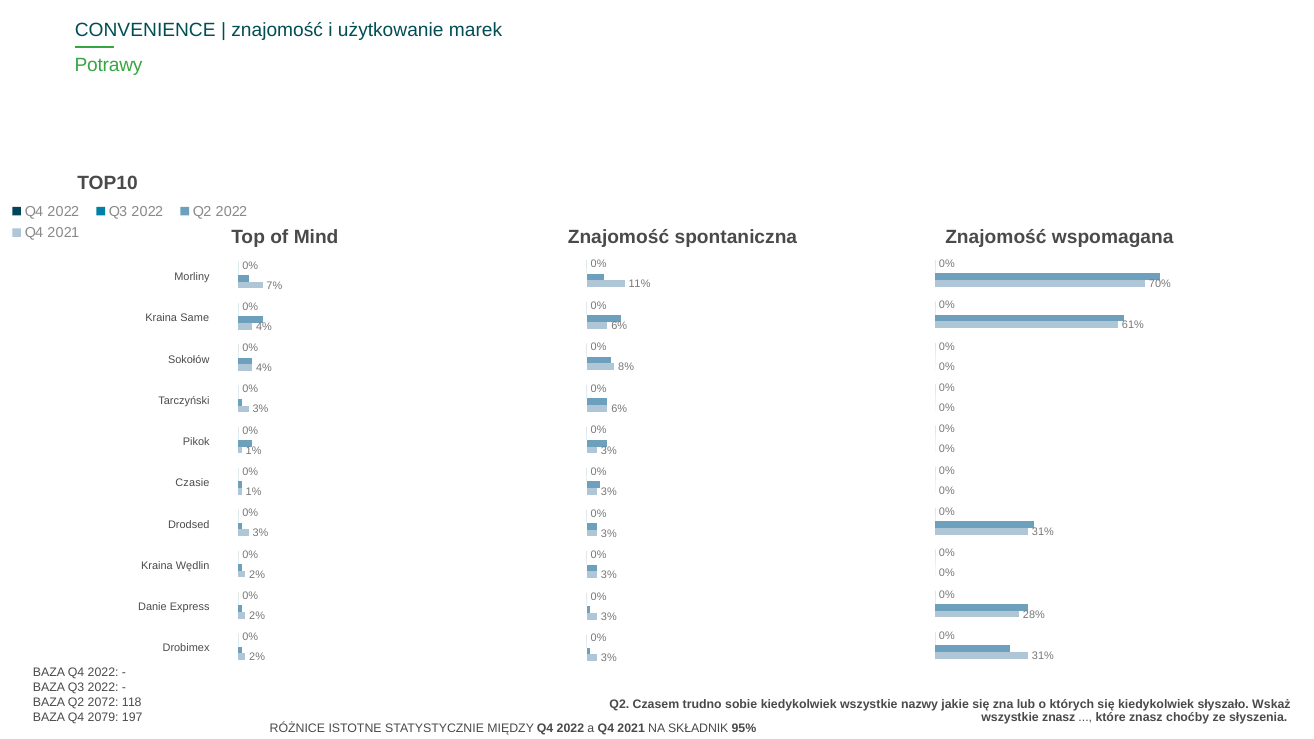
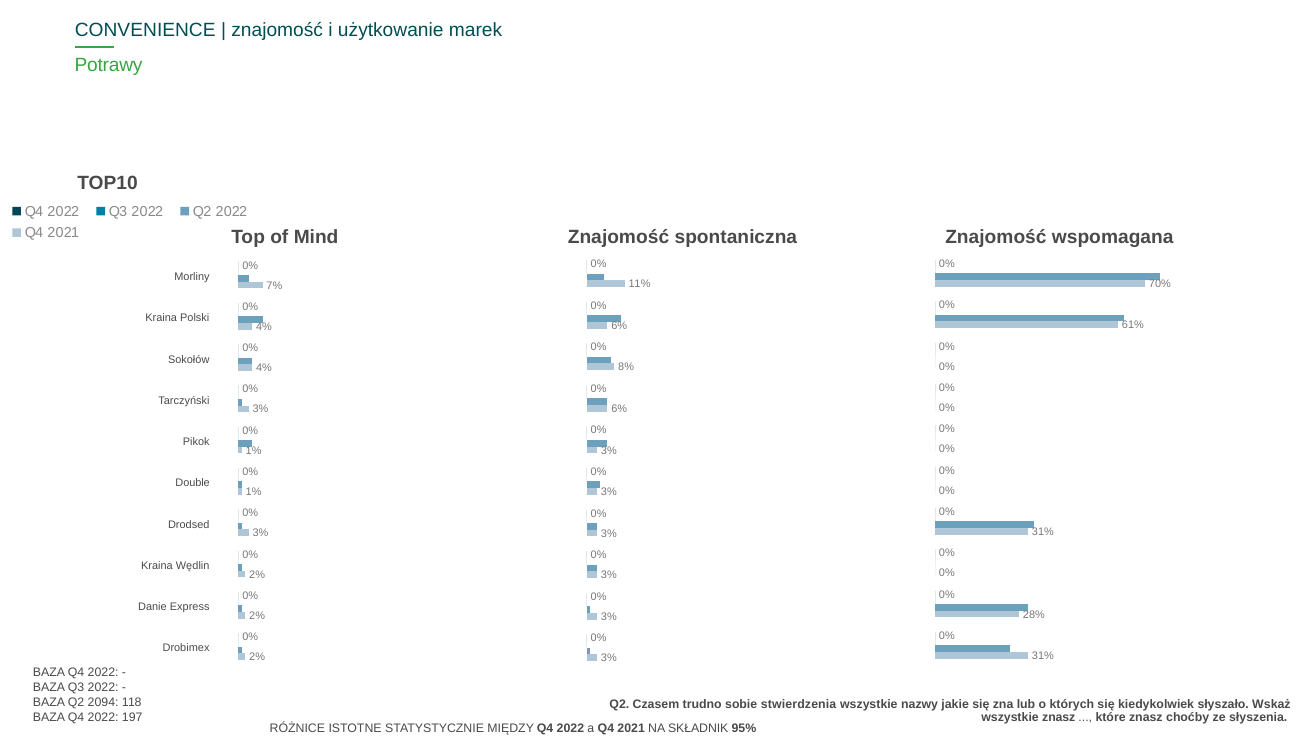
Same: Same -> Polski
Czasie: Czasie -> Double
2072: 2072 -> 2094
sobie kiedykolwiek: kiedykolwiek -> stwierdzenia
2079 at (103, 717): 2079 -> 2022
